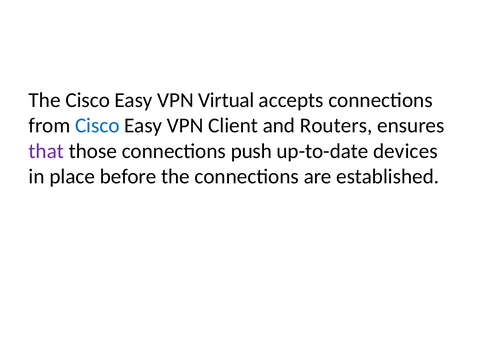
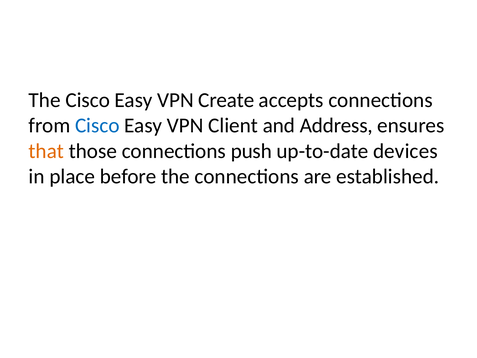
Virtual: Virtual -> Create
Routers: Routers -> Address
that colour: purple -> orange
